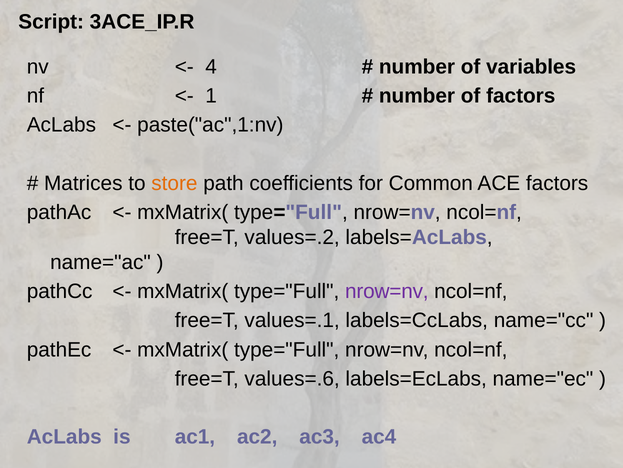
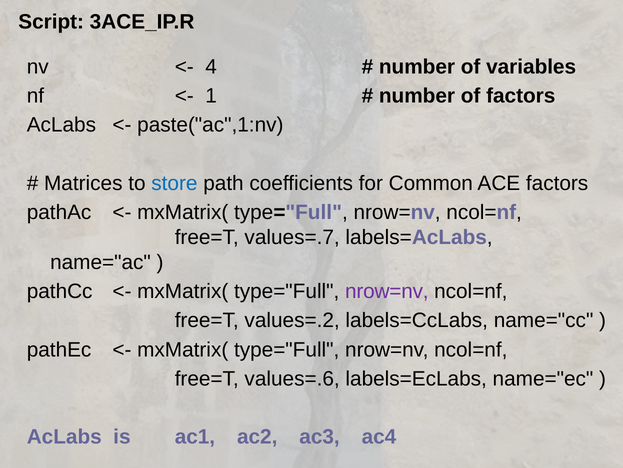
store colour: orange -> blue
values=.2: values=.2 -> values=.7
values=.1: values=.1 -> values=.2
